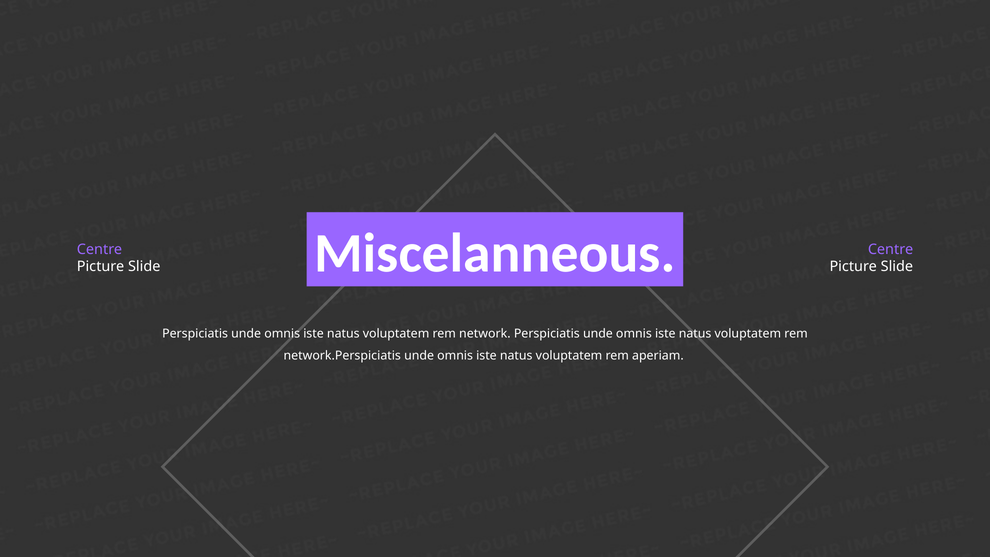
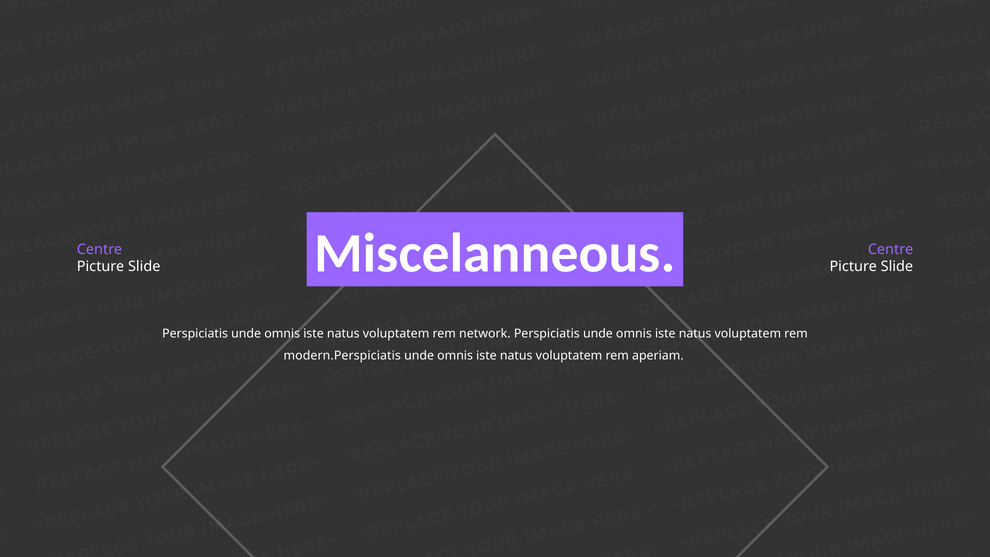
network.Perspiciatis: network.Perspiciatis -> modern.Perspiciatis
